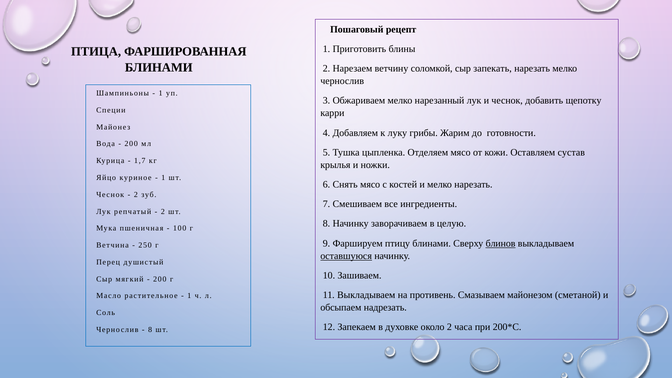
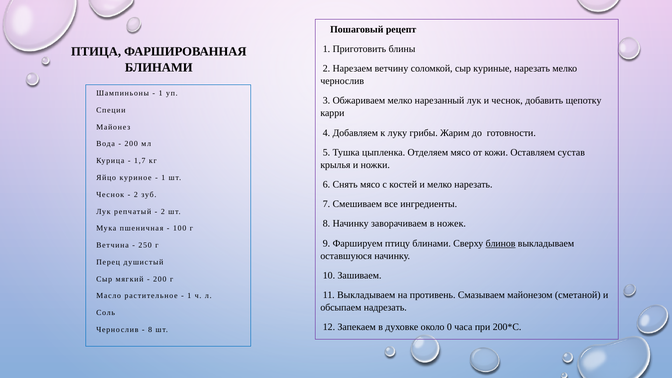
запекать: запекать -> куриные
целую: целую -> ножек
оставшуюся underline: present -> none
около 2: 2 -> 0
